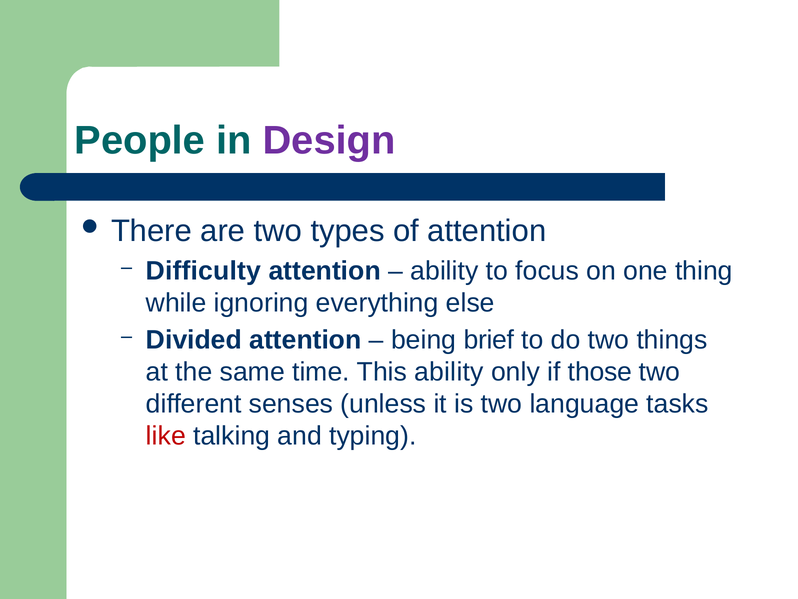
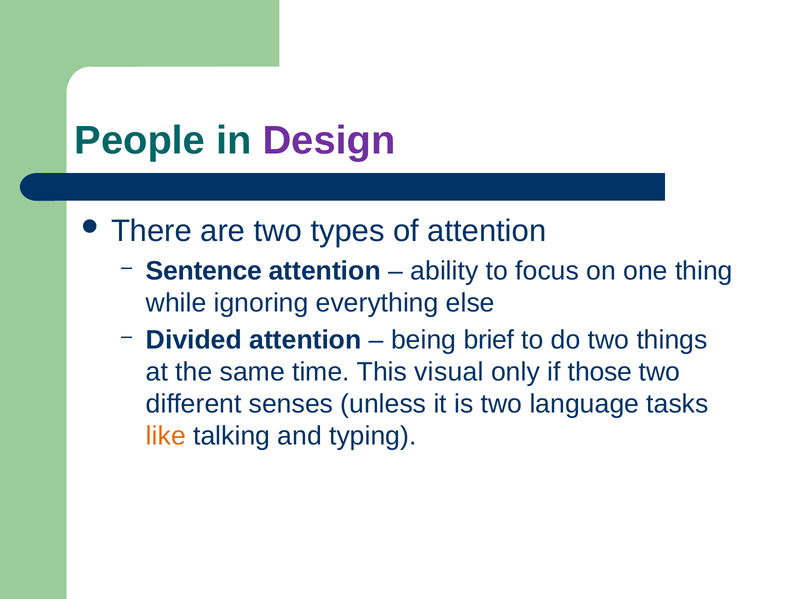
Difficulty: Difficulty -> Sentence
This ability: ability -> visual
like colour: red -> orange
